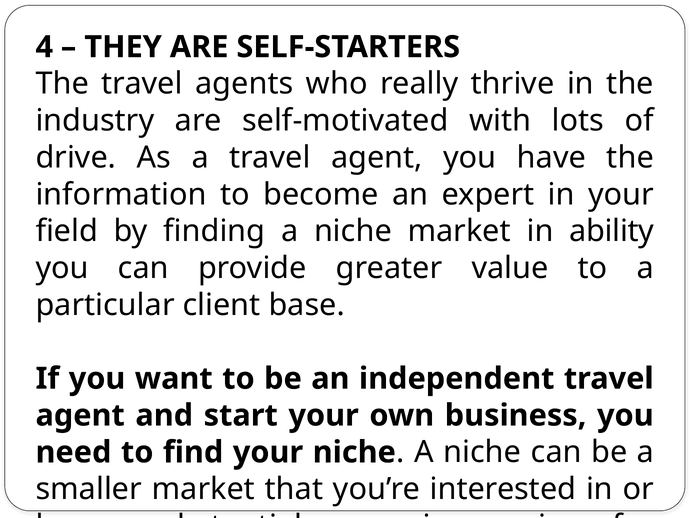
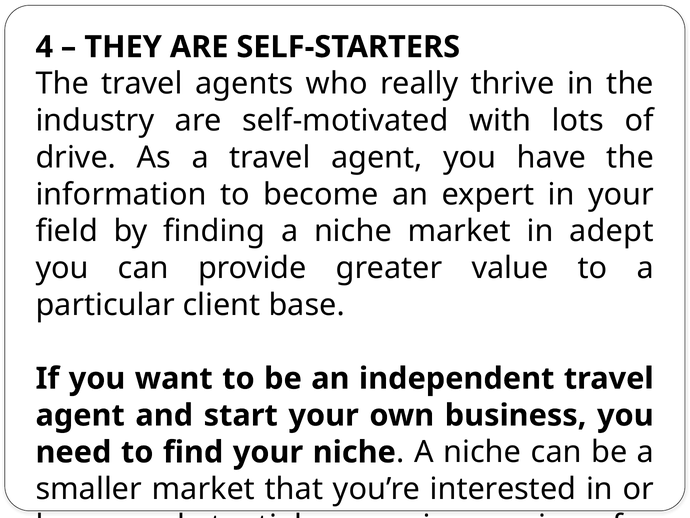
ability: ability -> adept
